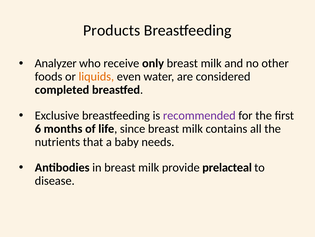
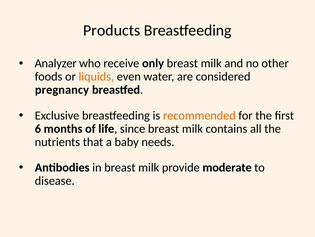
completed: completed -> pregnancy
recommended colour: purple -> orange
prelacteal: prelacteal -> moderate
